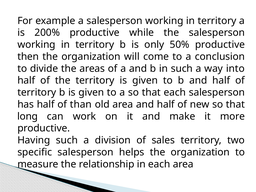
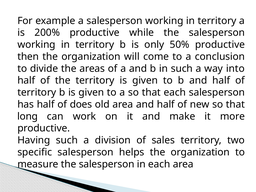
than: than -> does
measure the relationship: relationship -> salesperson
